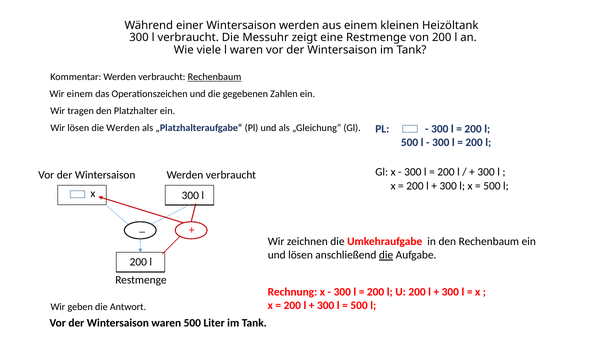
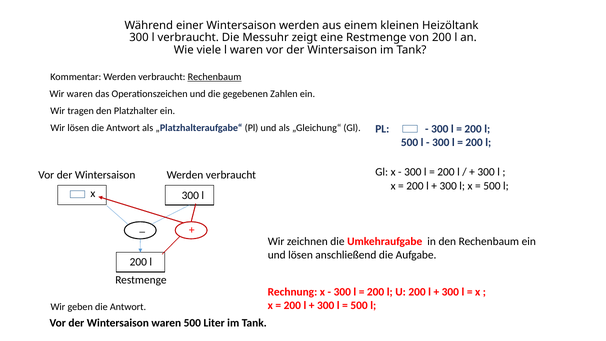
Wir einem: einem -> waren
lösen die Werden: Werden -> Antwort
die at (386, 255) underline: present -> none
